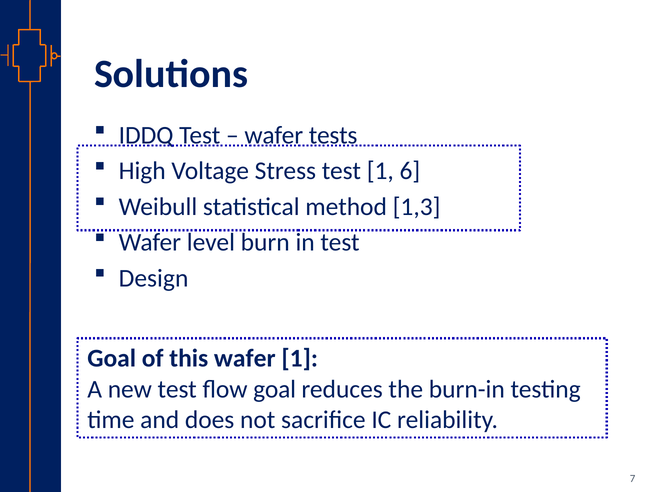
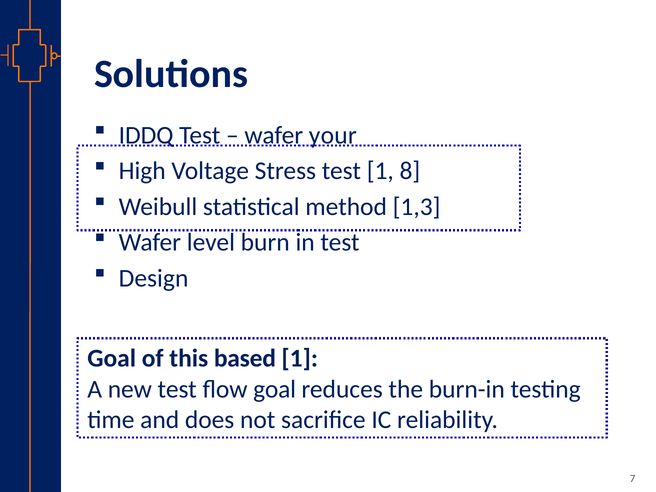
tests: tests -> your
6: 6 -> 8
this wafer: wafer -> based
